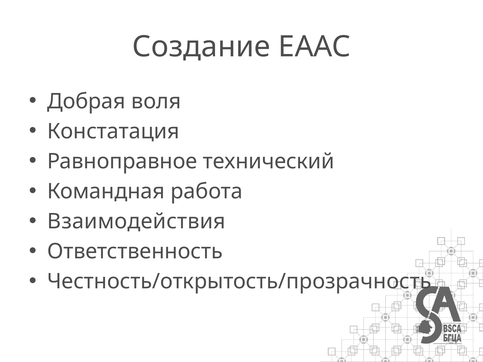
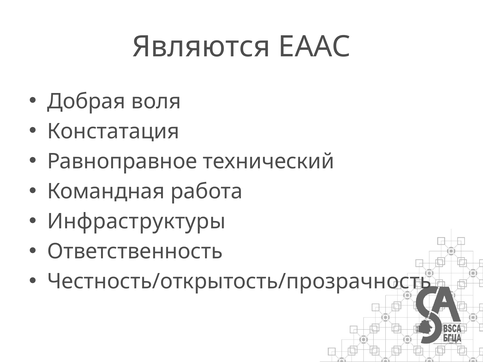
Создание: Создание -> Являются
Взаимодействия: Взаимодействия -> Инфраструктуры
